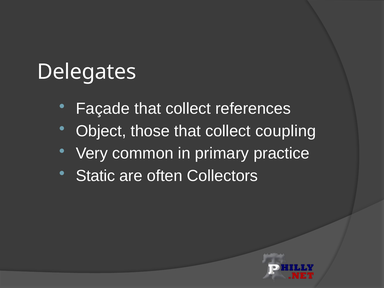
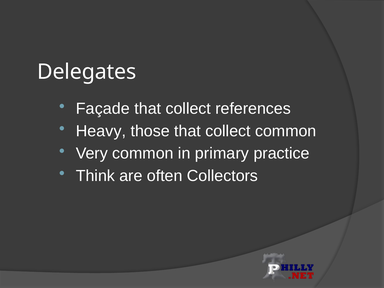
Object: Object -> Heavy
collect coupling: coupling -> common
Static: Static -> Think
